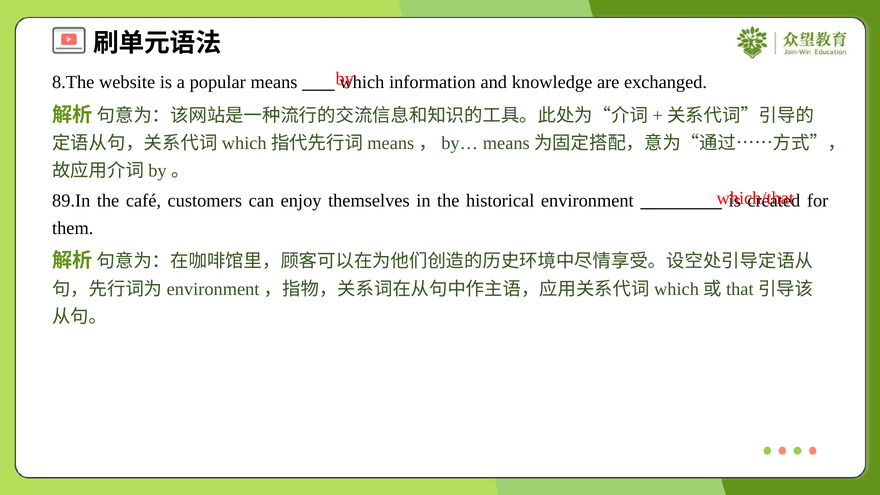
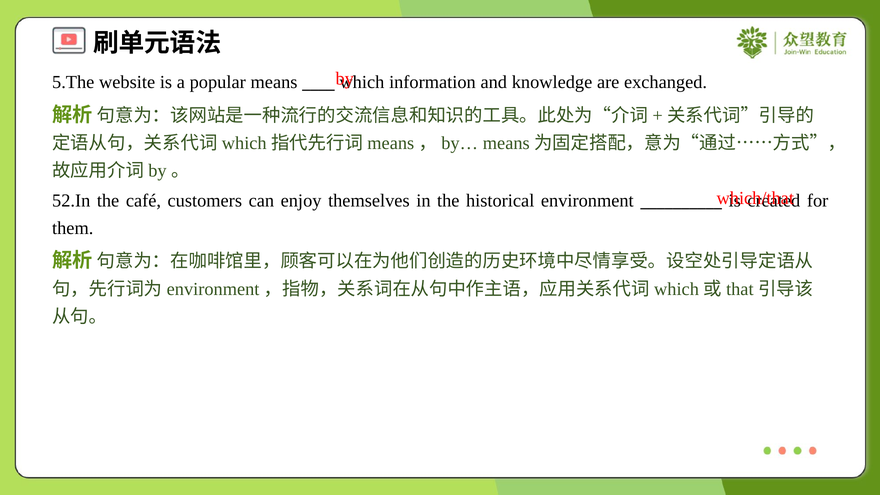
8.The: 8.The -> 5.The
89.In: 89.In -> 52.In
